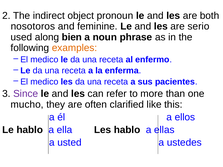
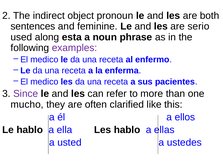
nosotoros: nosotoros -> sentences
bien: bien -> esta
examples colour: orange -> purple
